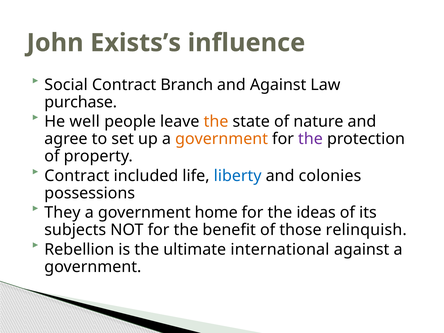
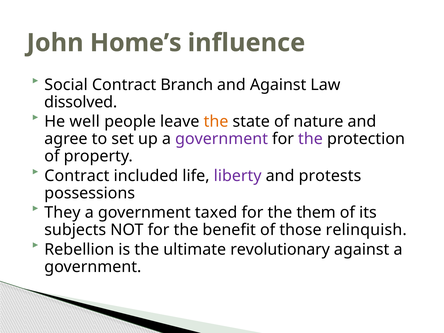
Exists’s: Exists’s -> Home’s
purchase: purchase -> dissolved
government at (222, 139) colour: orange -> purple
liberty colour: blue -> purple
colonies: colonies -> protests
home: home -> taxed
ideas: ideas -> them
international: international -> revolutionary
